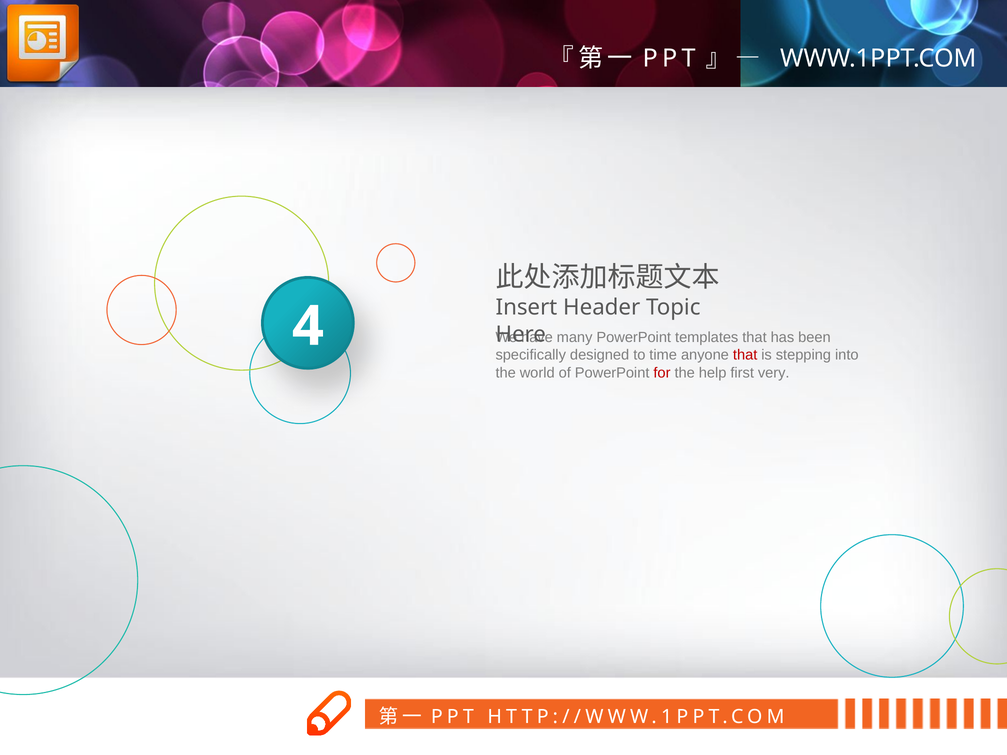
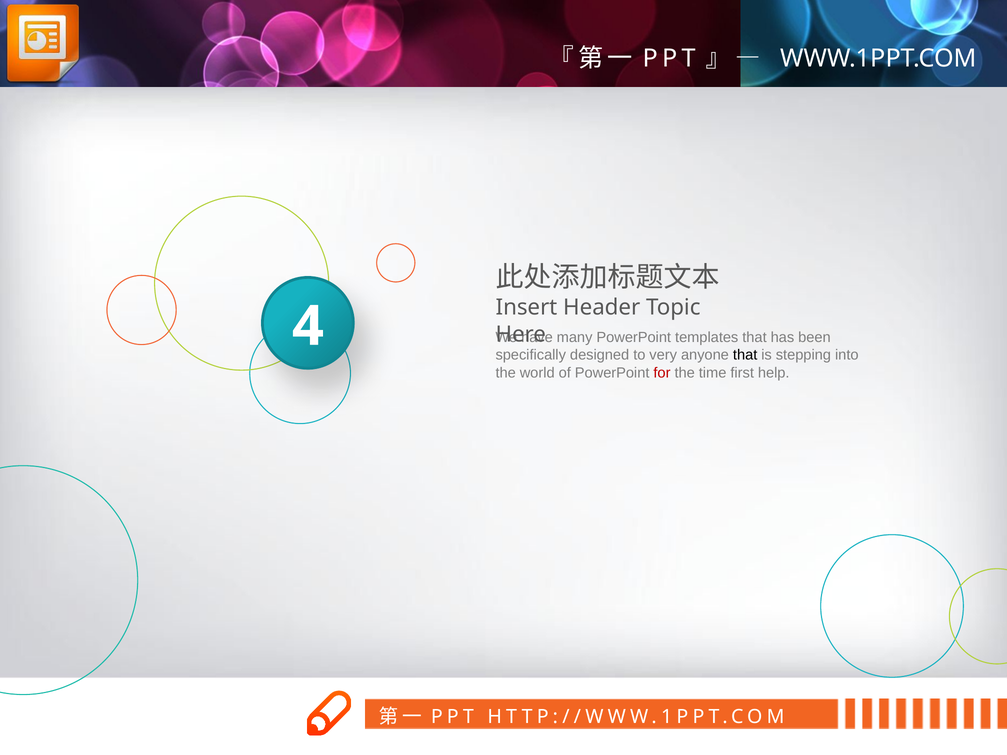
time: time -> very
that at (745, 355) colour: red -> black
help: help -> time
very: very -> help
